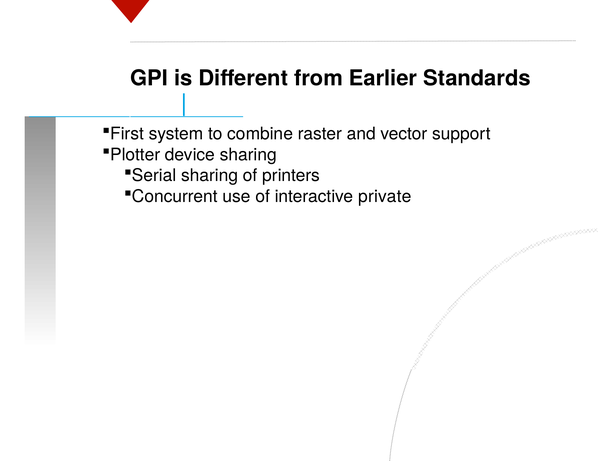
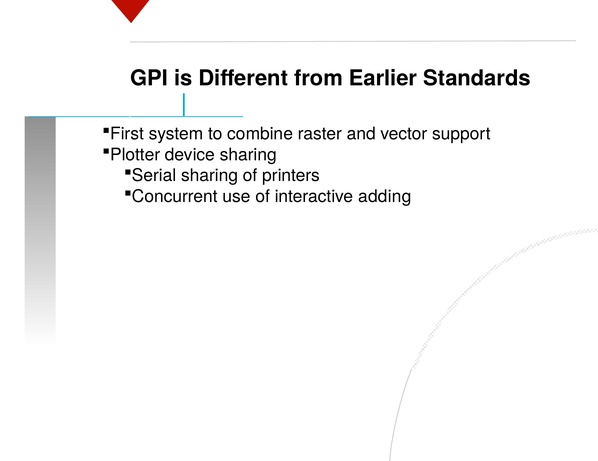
private: private -> adding
